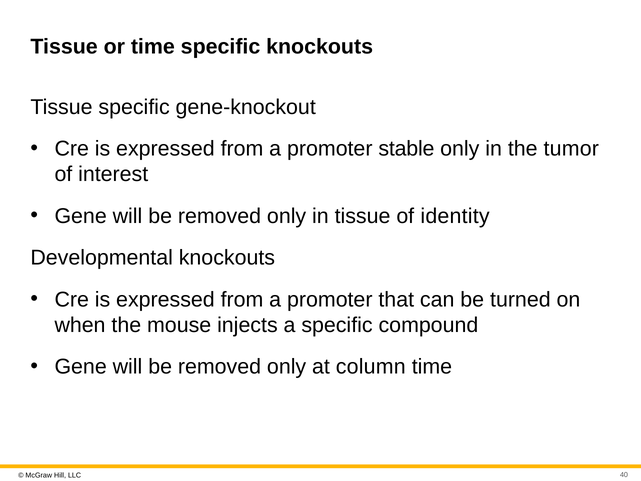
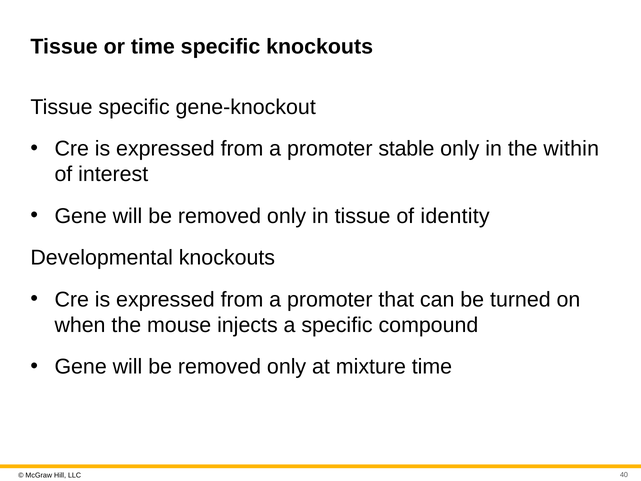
tumor: tumor -> within
column: column -> mixture
